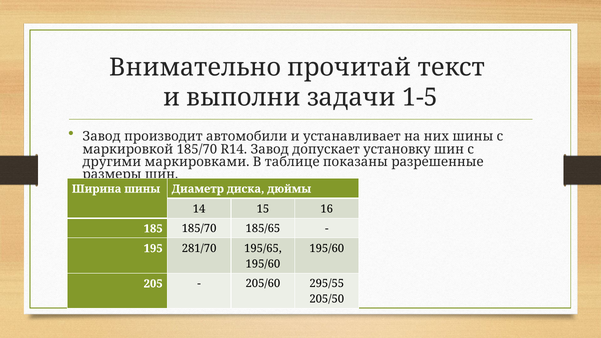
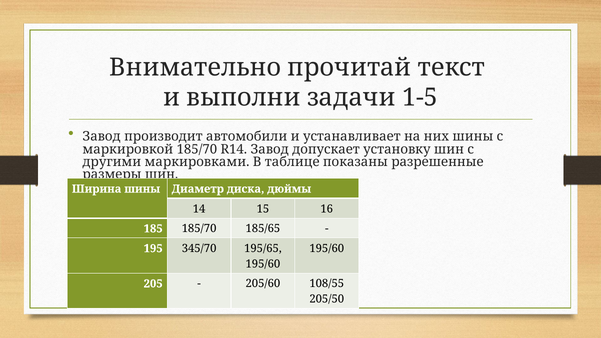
281/70: 281/70 -> 345/70
295/55: 295/55 -> 108/55
